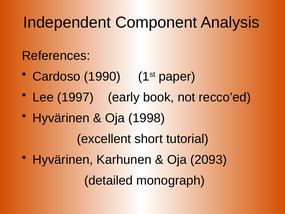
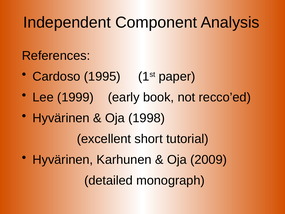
1990: 1990 -> 1995
1997: 1997 -> 1999
2093: 2093 -> 2009
